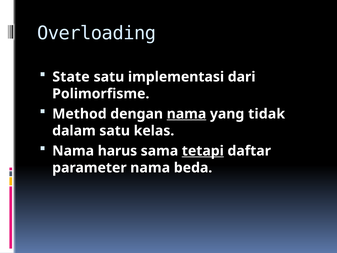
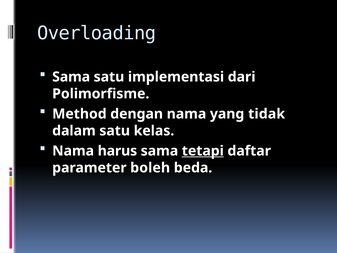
State at (71, 77): State -> Sama
nama at (186, 114) underline: present -> none
parameter nama: nama -> boleh
